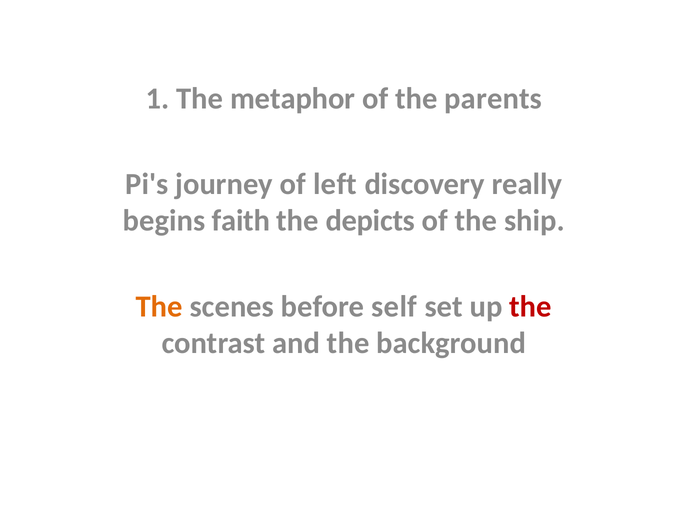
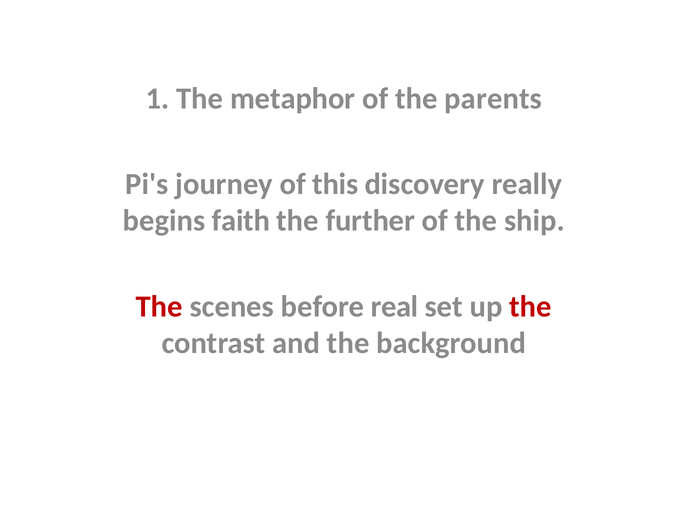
left: left -> this
depicts: depicts -> further
The at (159, 306) colour: orange -> red
self: self -> real
